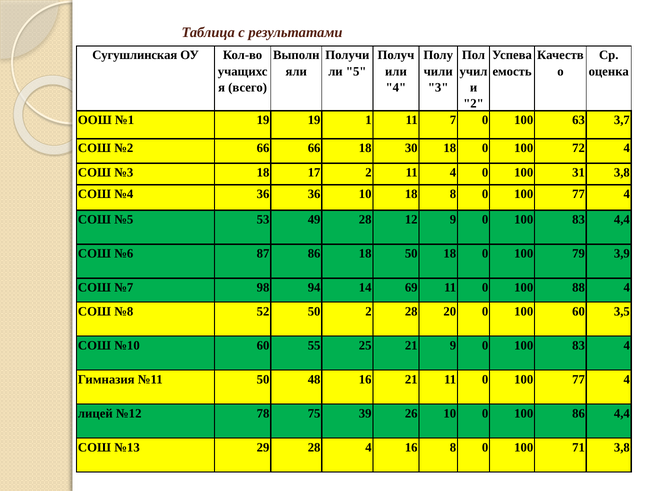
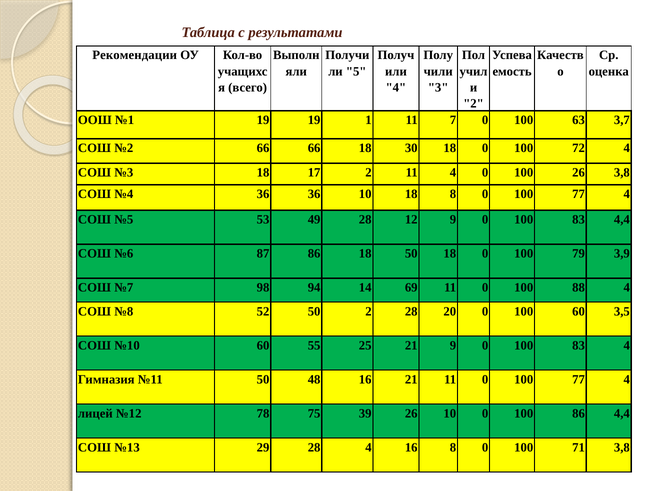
Сугушлинская: Сугушлинская -> Рекомендации
100 31: 31 -> 26
